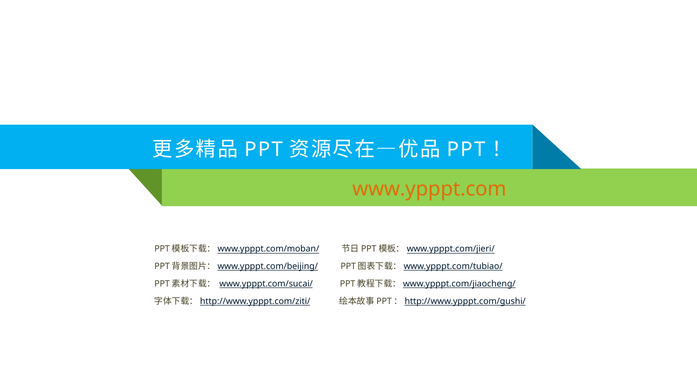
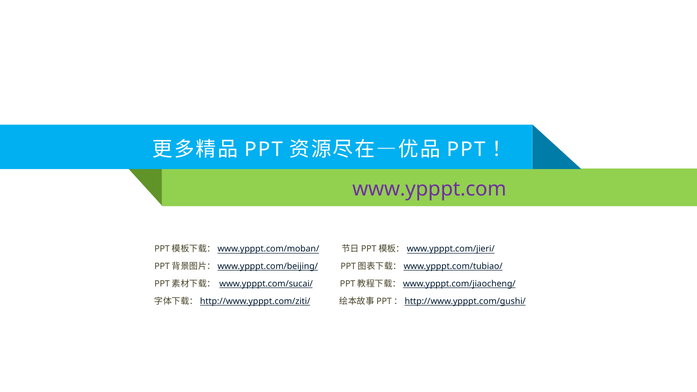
www.ypppt.com colour: orange -> purple
